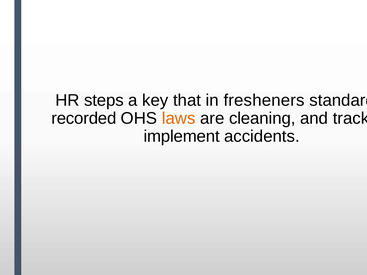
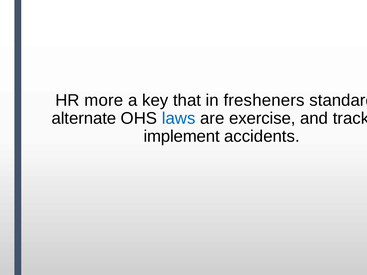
steps: steps -> more
recorded: recorded -> alternate
laws colour: orange -> blue
cleaning: cleaning -> exercise
